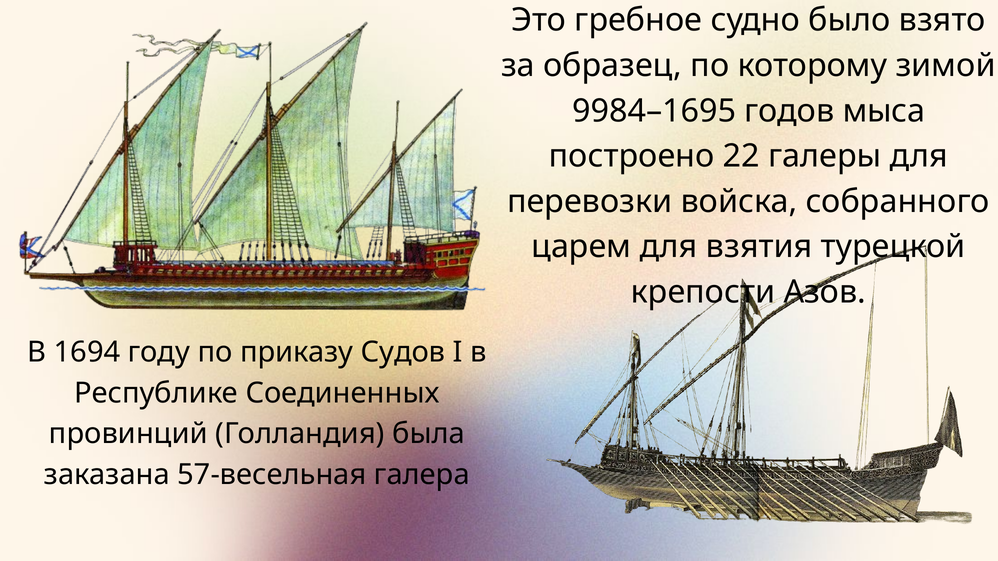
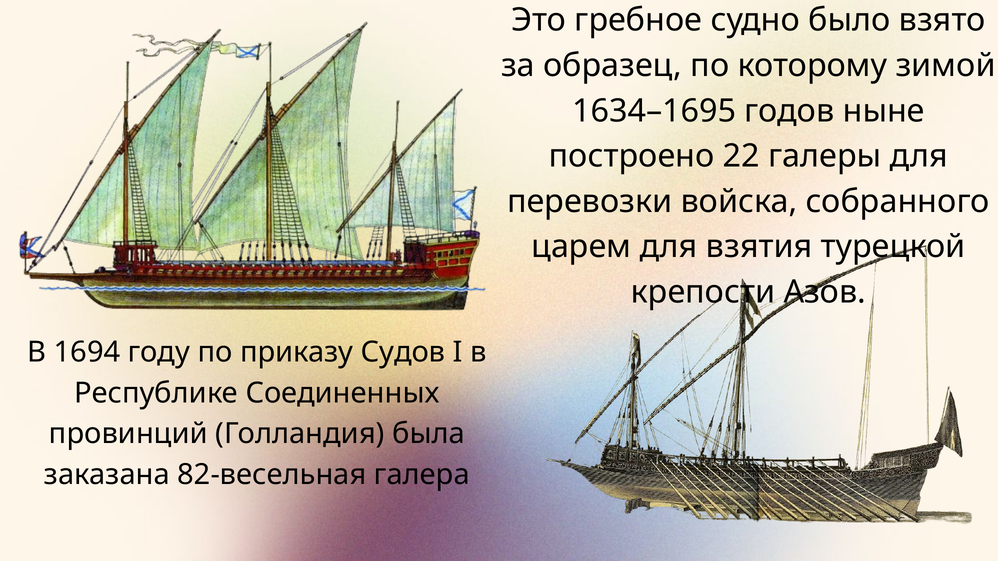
9984–1695: 9984–1695 -> 1634–1695
мыса: мыса -> ныне
57-весельная: 57-весельная -> 82-весельная
